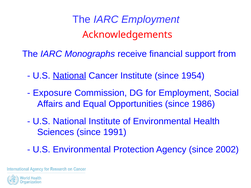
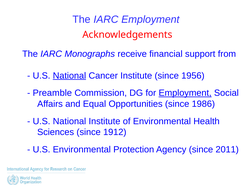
1954: 1954 -> 1956
Exposure: Exposure -> Preamble
Employment at (185, 93) underline: none -> present
1991: 1991 -> 1912
2002: 2002 -> 2011
